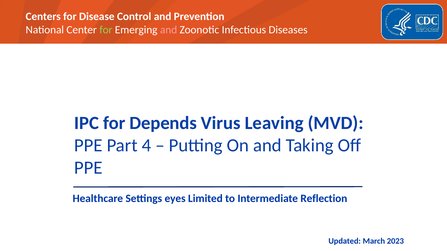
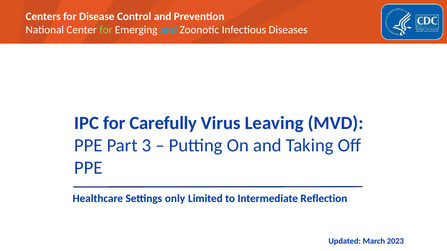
and at (169, 30) colour: pink -> light blue
Depends: Depends -> Carefully
4: 4 -> 3
eyes: eyes -> only
